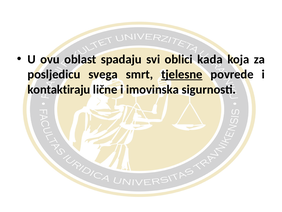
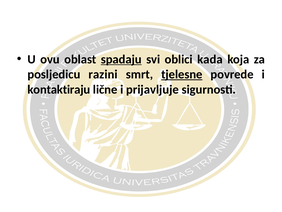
spadaju underline: none -> present
svega: svega -> razini
imovinska: imovinska -> prijavljuje
